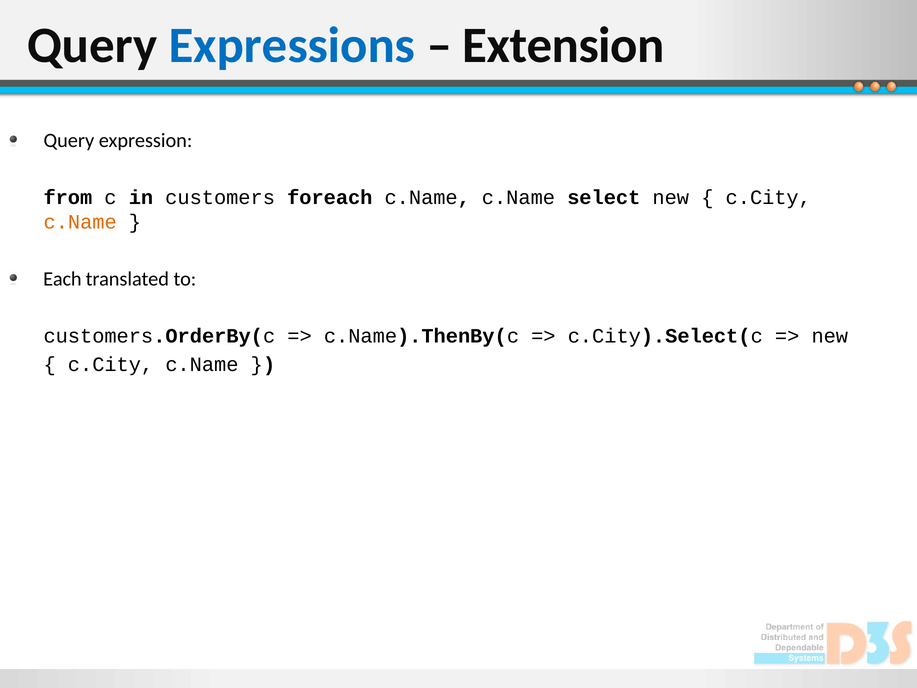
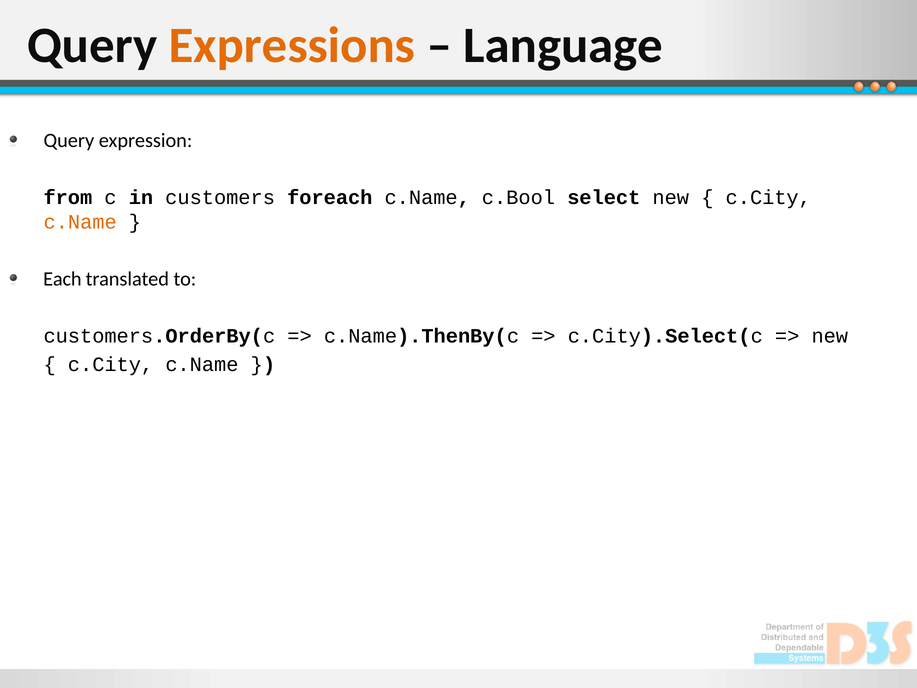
Expressions colour: blue -> orange
Extension: Extension -> Language
c.Name c.Name: c.Name -> c.Bool
